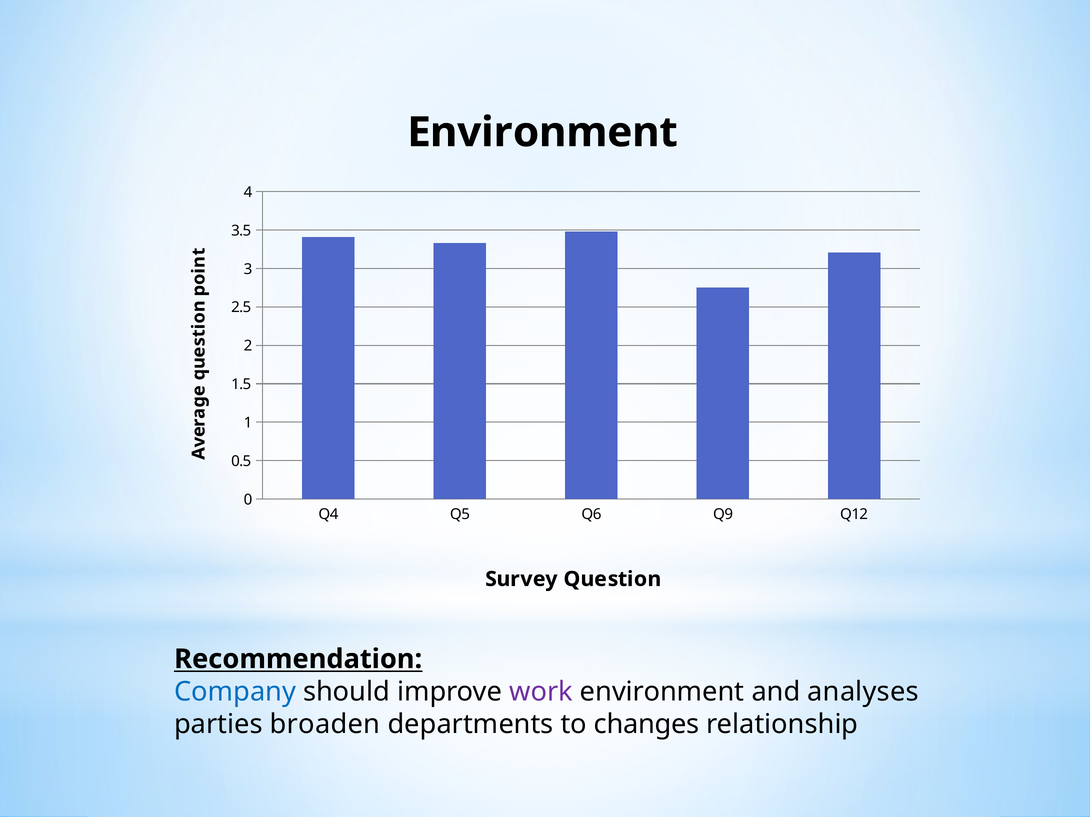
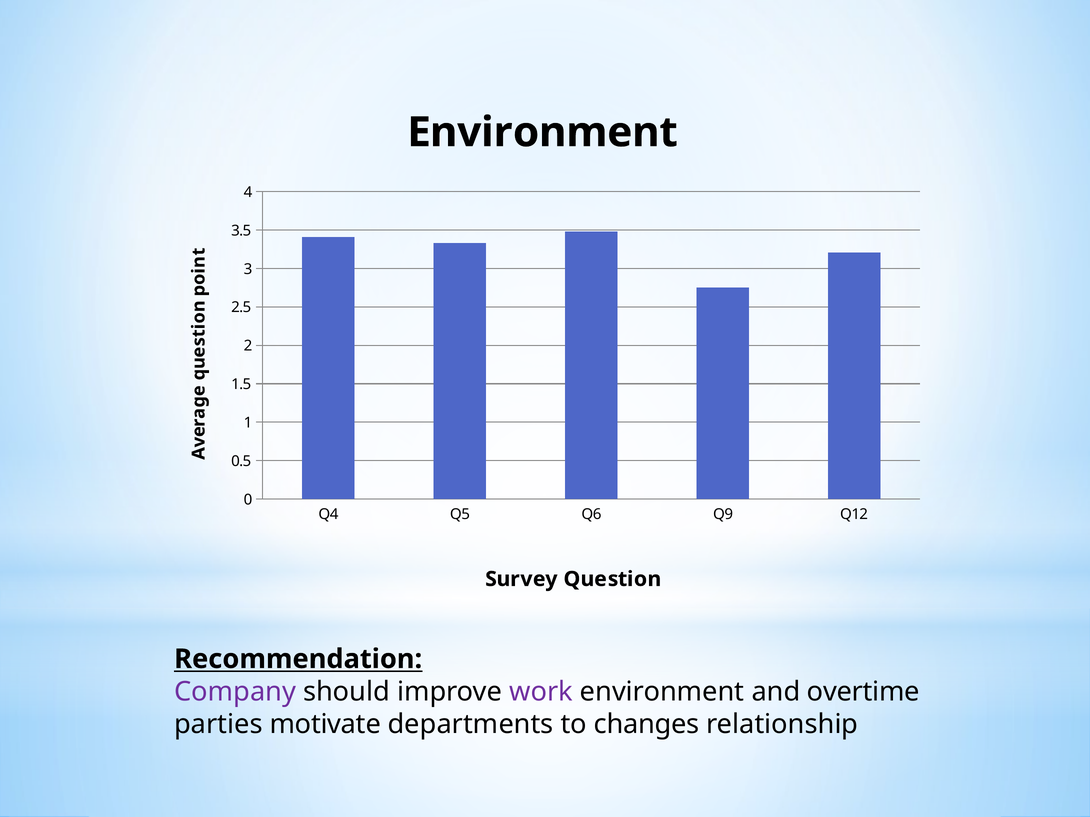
Company colour: blue -> purple
analyses: analyses -> overtime
broaden: broaden -> motivate
